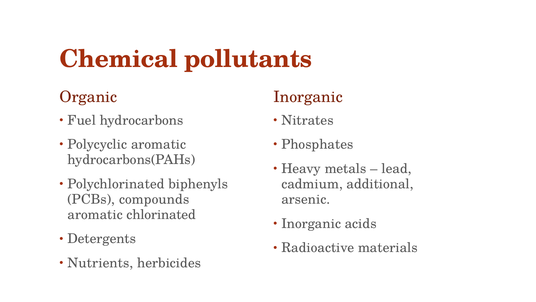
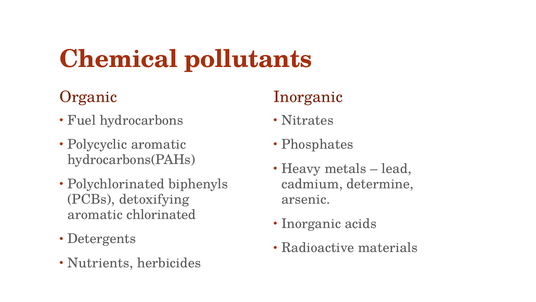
additional: additional -> determine
compounds: compounds -> detoxifying
